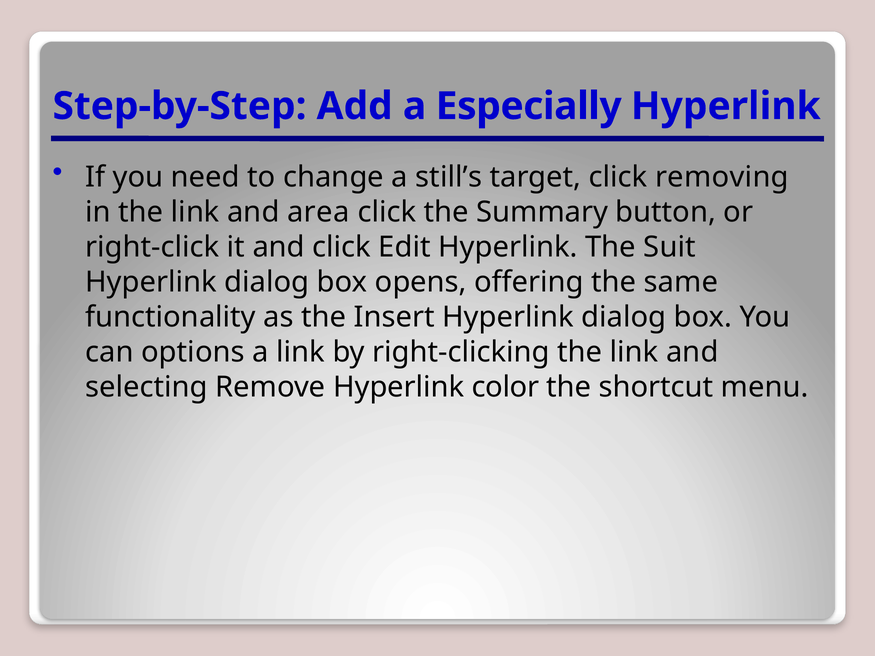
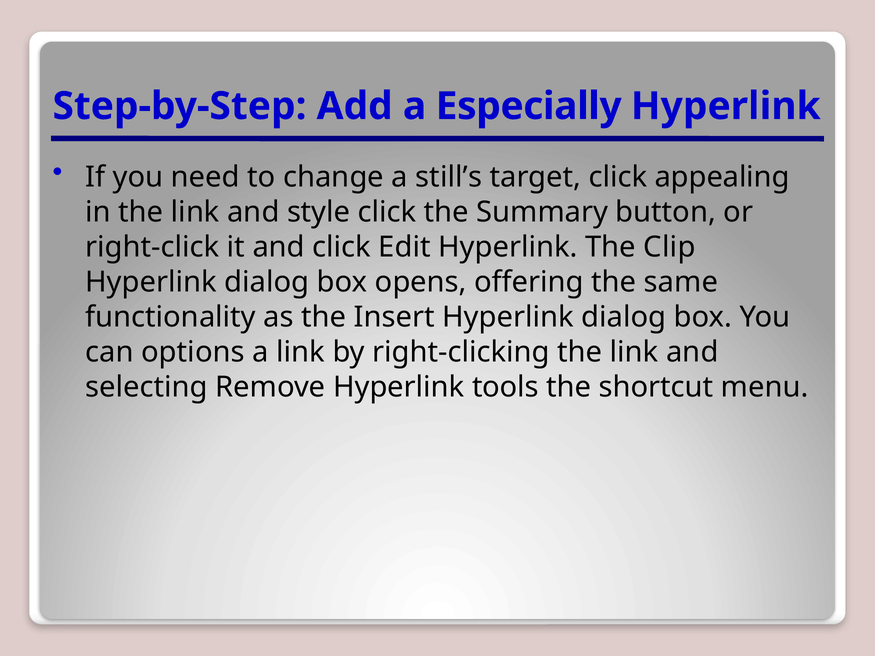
removing: removing -> appealing
area: area -> style
Suit: Suit -> Clip
color: color -> tools
